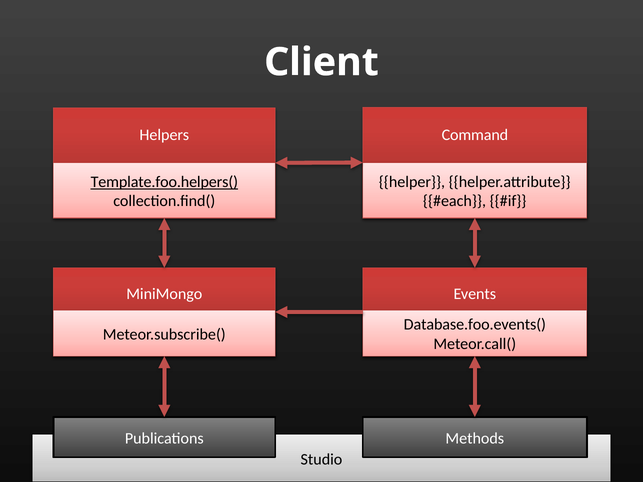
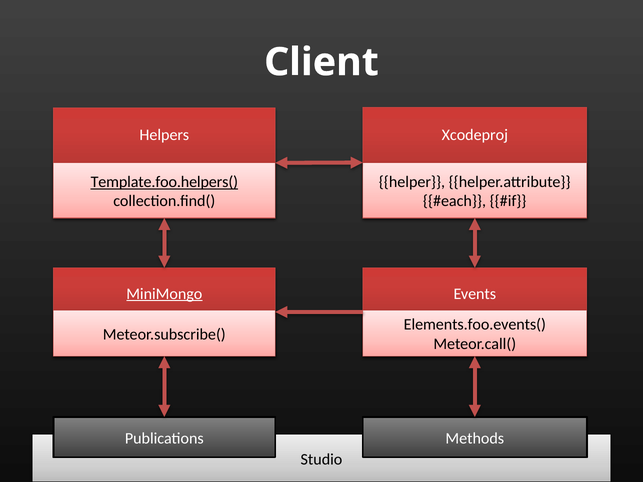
Command: Command -> Xcodeproj
MiniMongo underline: none -> present
Database.foo.events(: Database.foo.events( -> Elements.foo.events(
